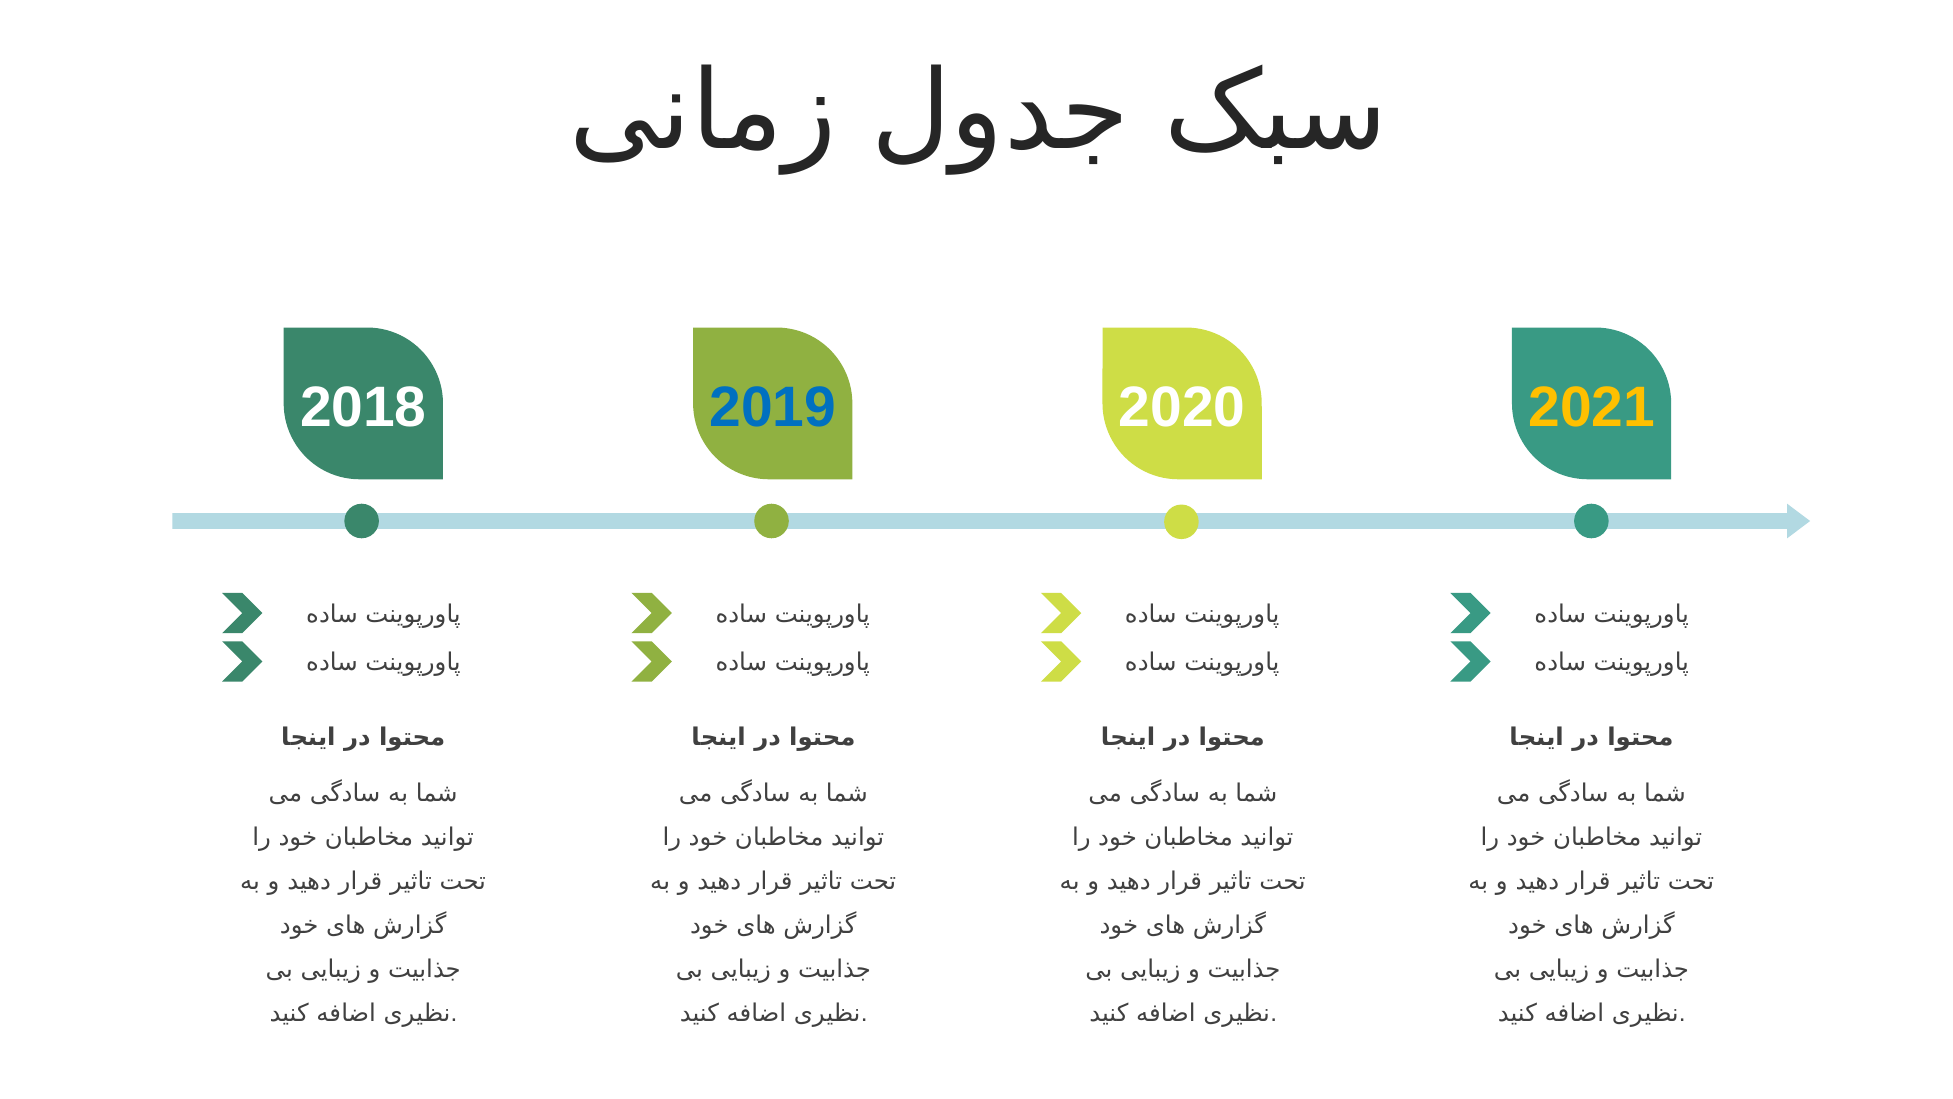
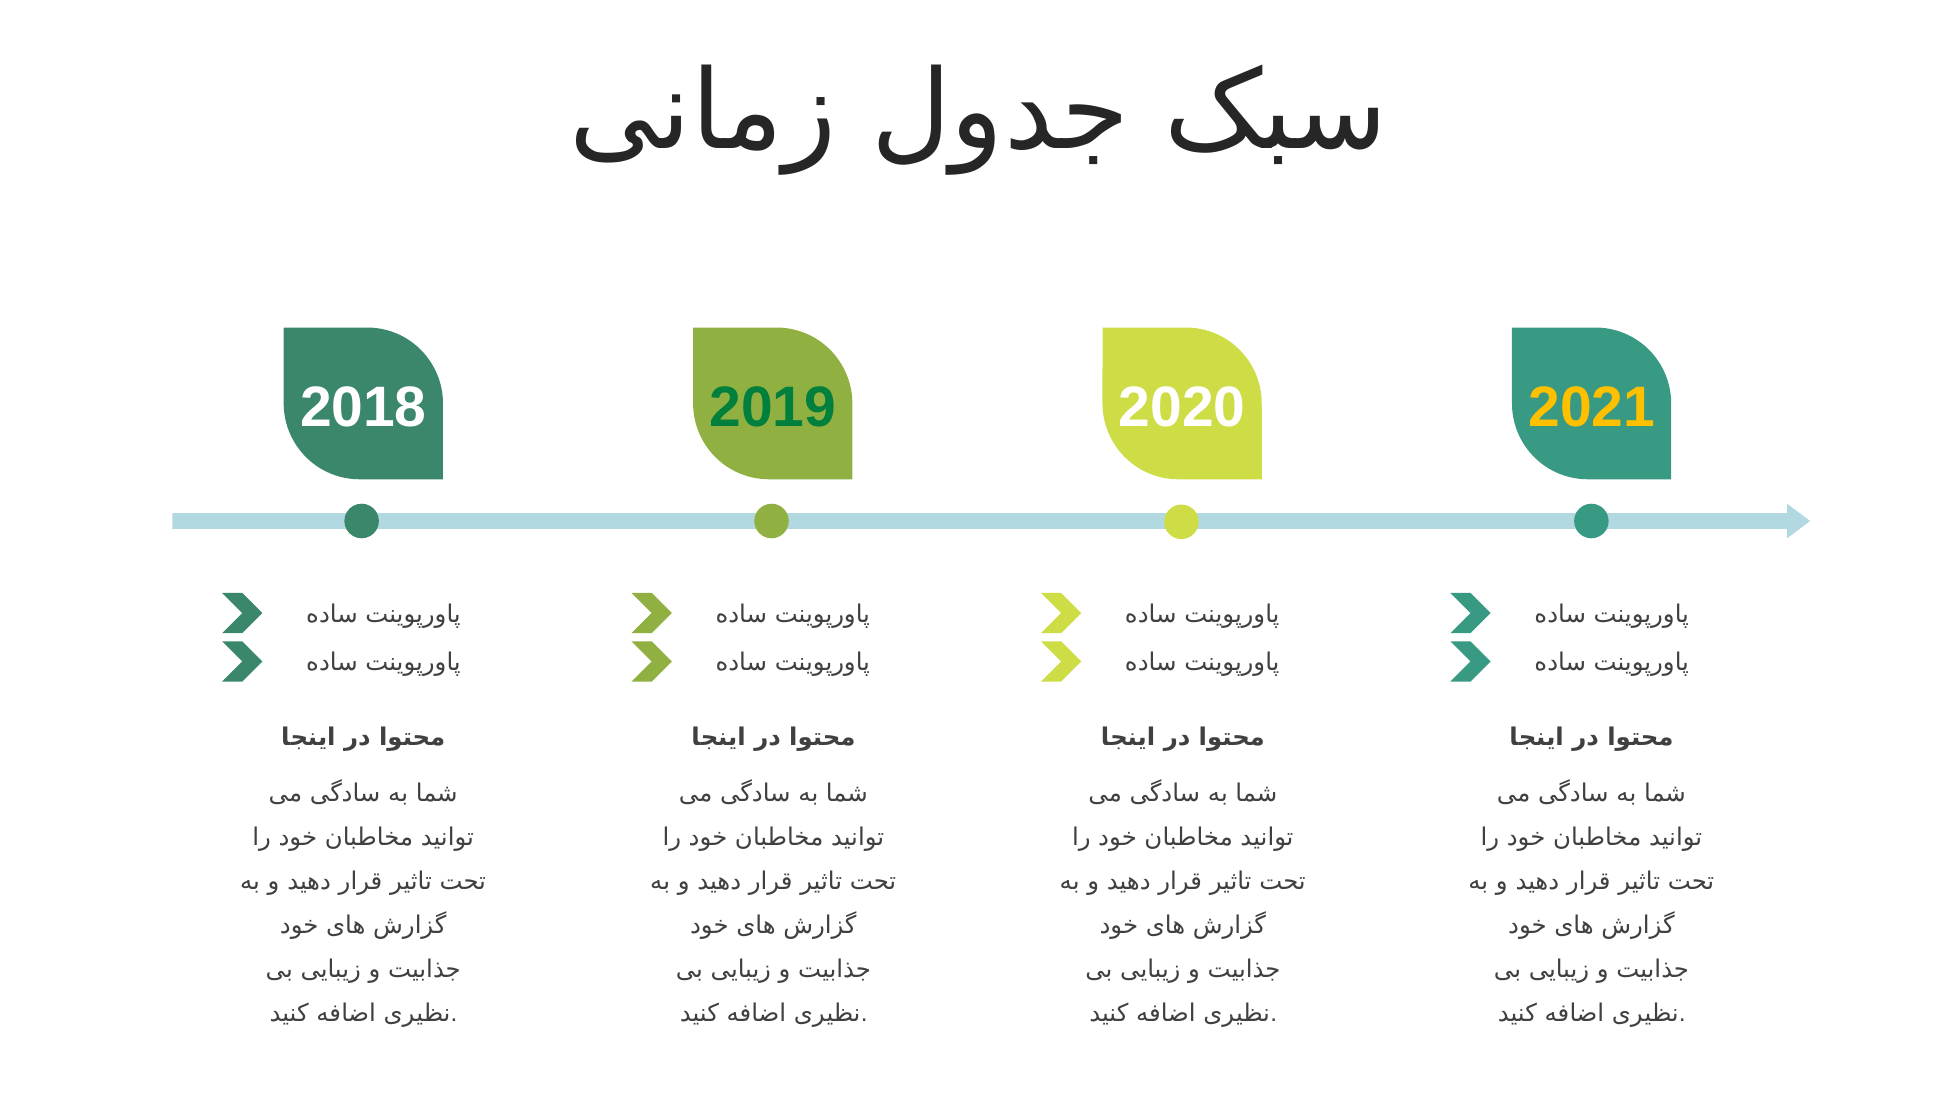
2019 colour: blue -> green
